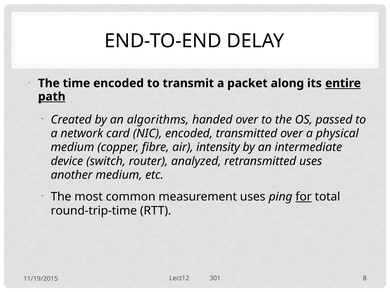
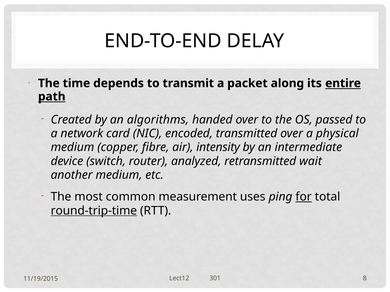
time encoded: encoded -> depends
retransmitted uses: uses -> wait
round-trip-time underline: none -> present
